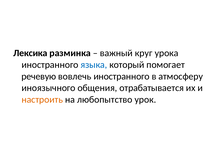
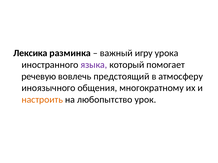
круг: круг -> игру
языка colour: blue -> purple
вовлечь иностранного: иностранного -> предстоящий
отрабатывается: отрабатывается -> многократному
